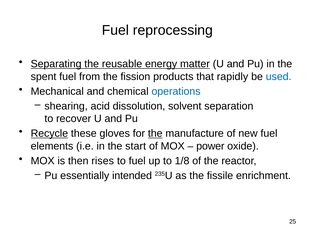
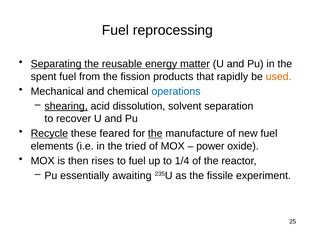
used colour: blue -> orange
shearing underline: none -> present
gloves: gloves -> feared
start: start -> tried
1/8: 1/8 -> 1/4
intended: intended -> awaiting
enrichment: enrichment -> experiment
